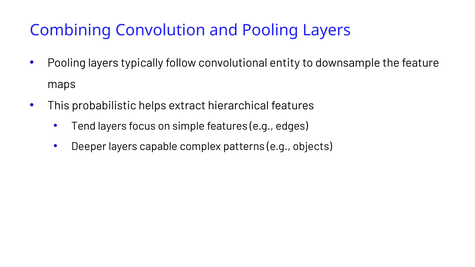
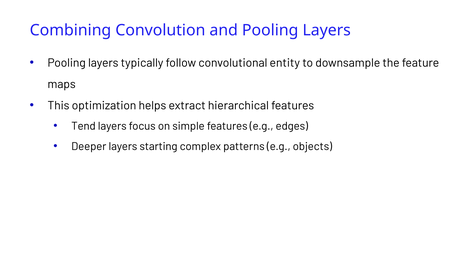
probabilistic: probabilistic -> optimization
capable: capable -> starting
